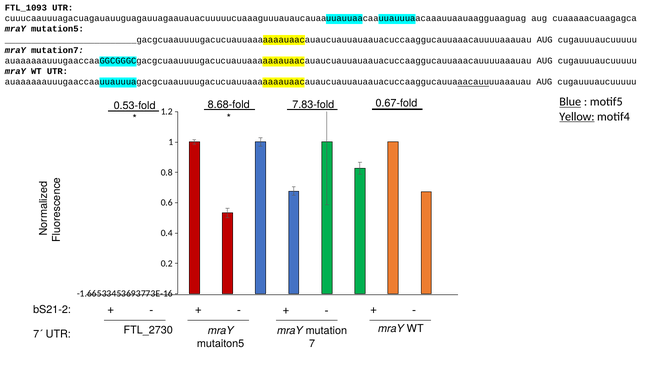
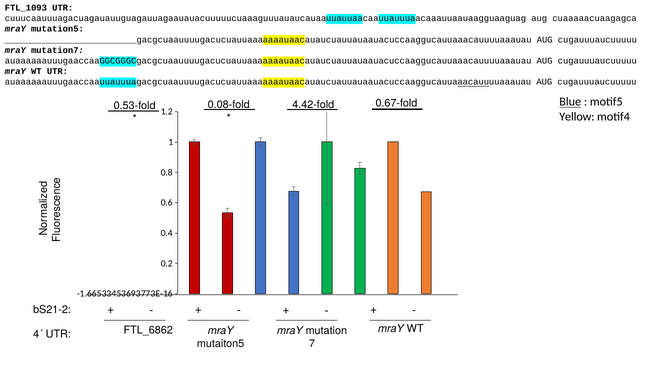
8.68-fold: 8.68-fold -> 0.08-fold
7.83-fold: 7.83-fold -> 4.42-fold
Yellow underline: present -> none
FTL_2730: FTL_2730 -> FTL_6862
7´: 7´ -> 4´
